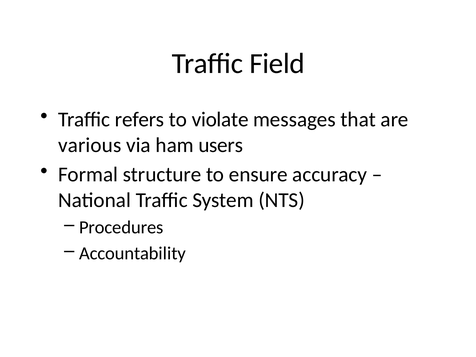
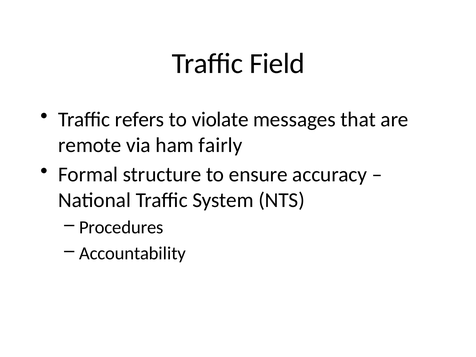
various: various -> remote
users: users -> fairly
